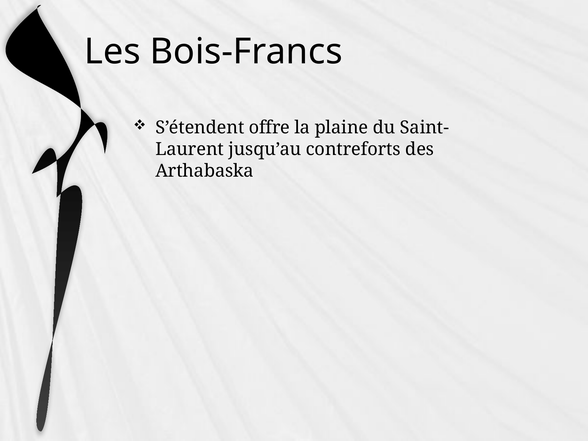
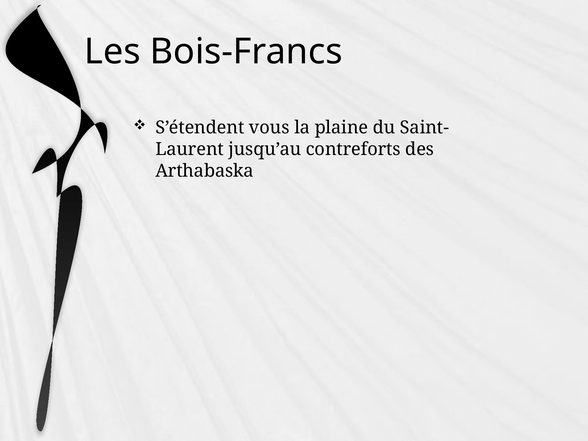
offre: offre -> vous
